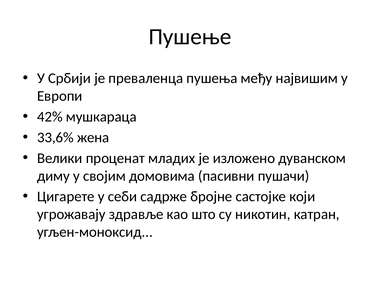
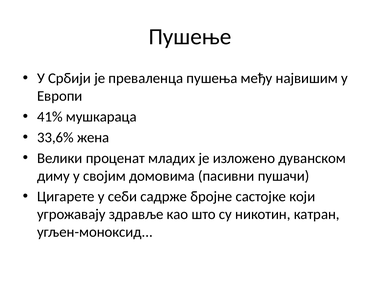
42%: 42% -> 41%
